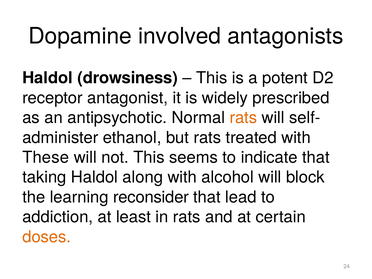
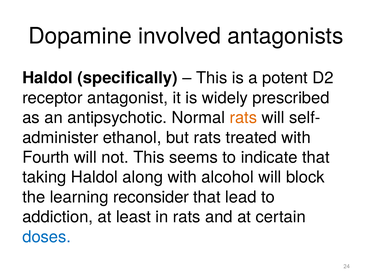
drowsiness: drowsiness -> specifically
These: These -> Fourth
doses colour: orange -> blue
